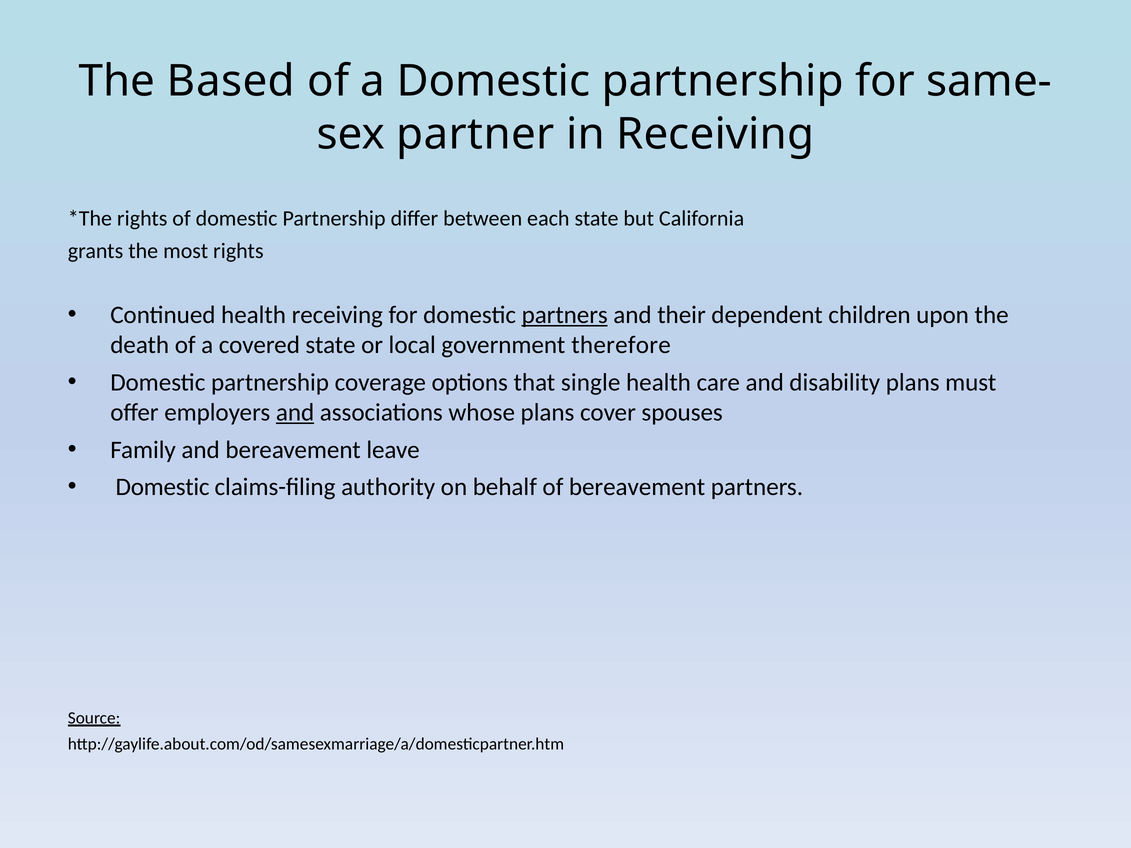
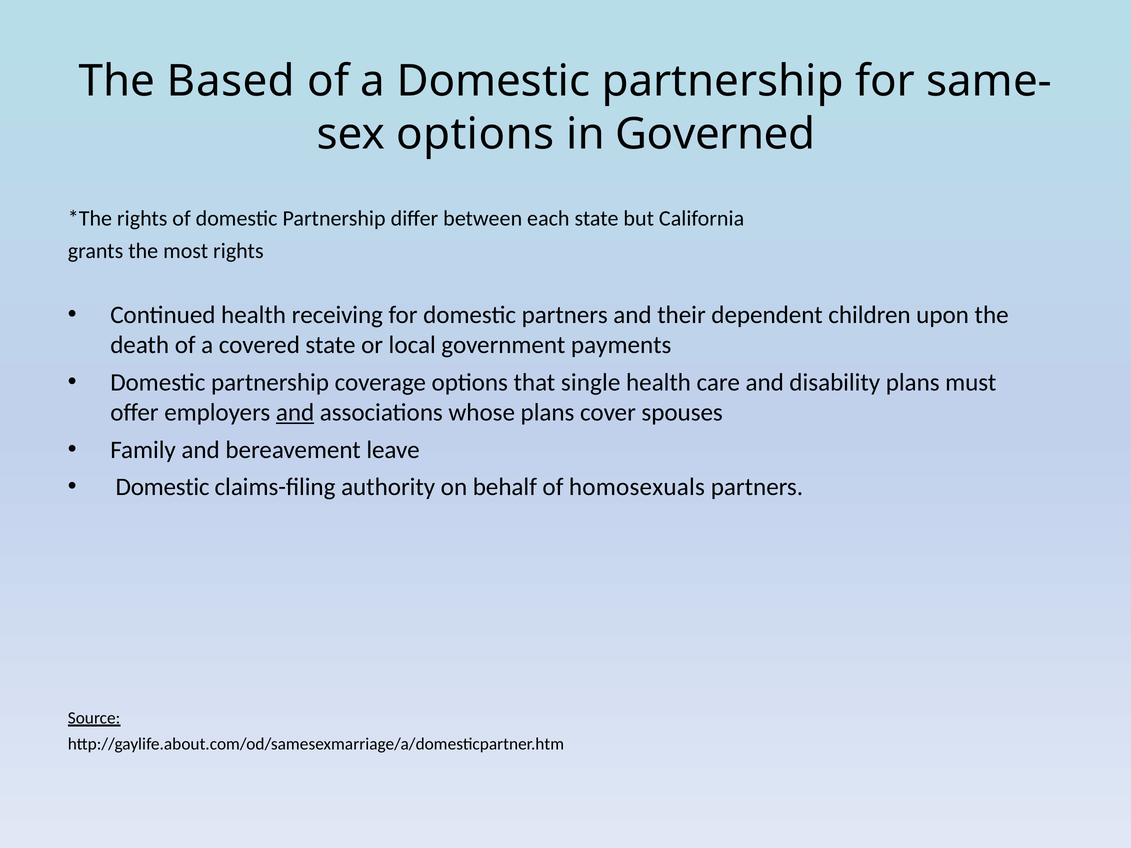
partner at (475, 134): partner -> options
in Receiving: Receiving -> Governed
partners at (565, 315) underline: present -> none
therefore: therefore -> payments
of bereavement: bereavement -> homosexuals
